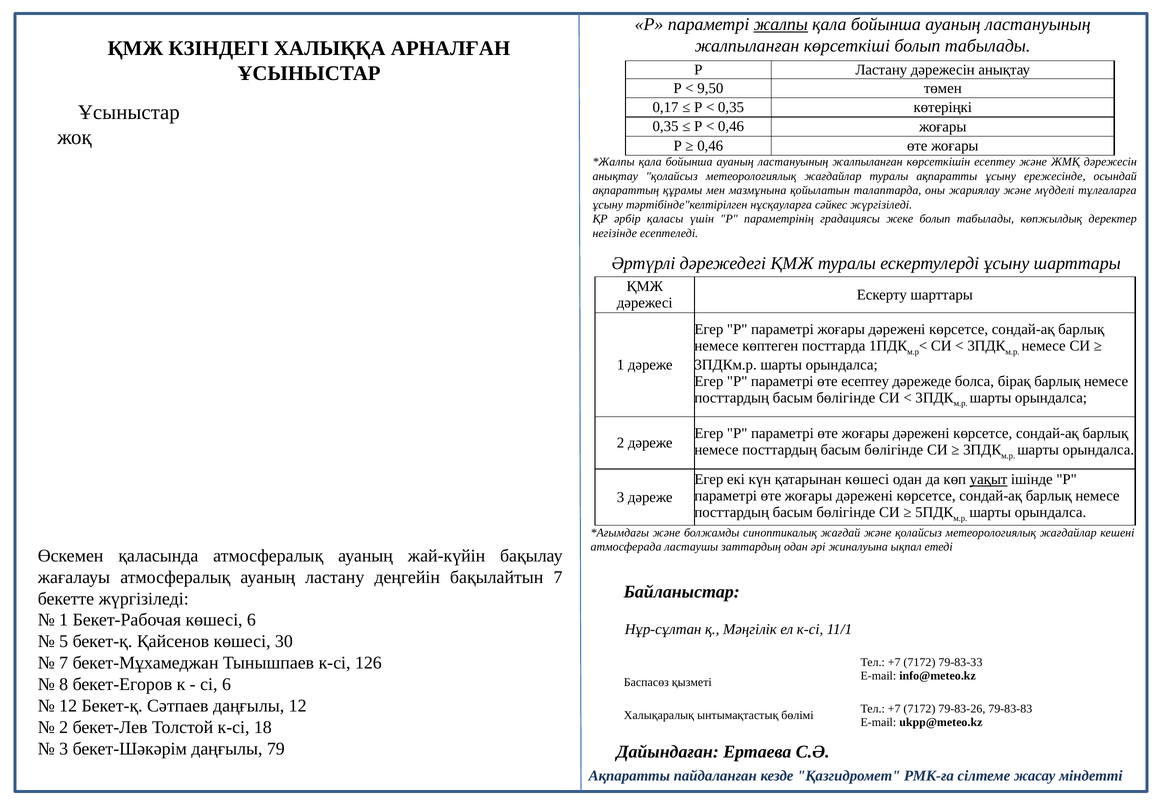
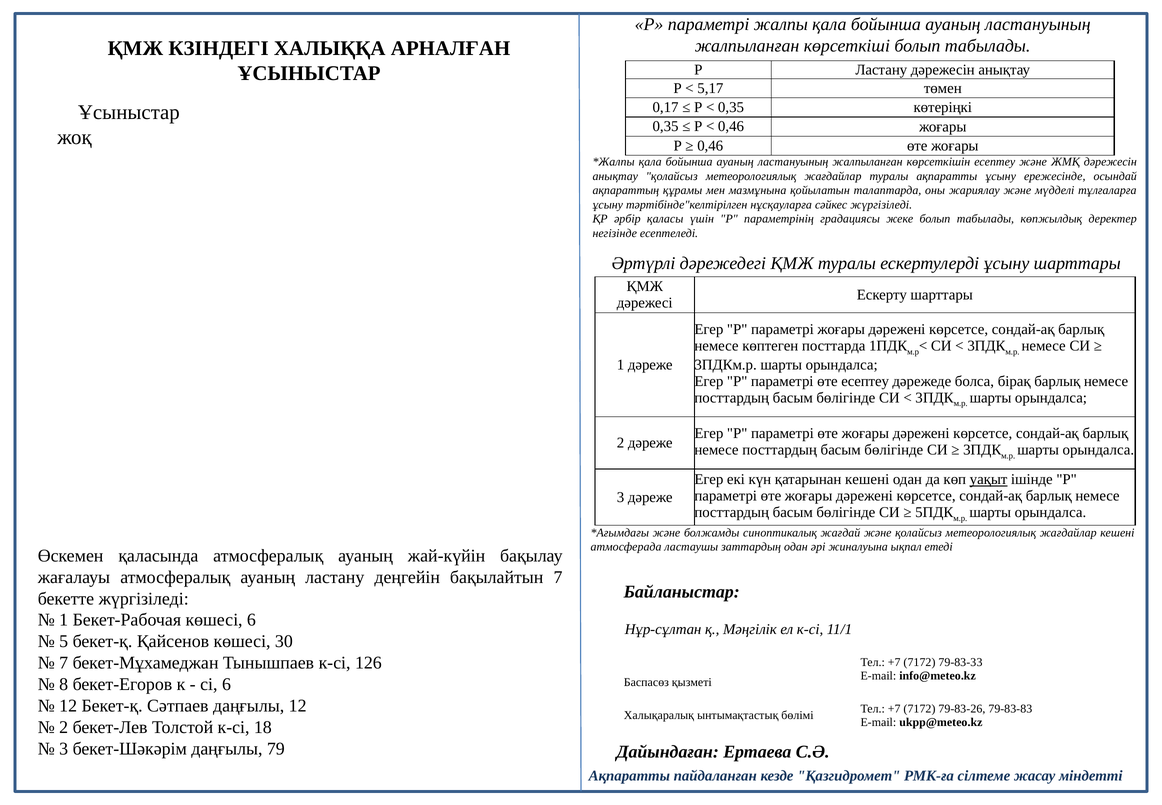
жалпы underline: present -> none
9,50: 9,50 -> 5,17
қатарынан көшесі: көшесі -> кешені
